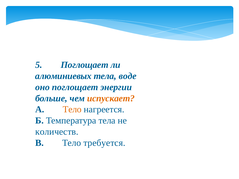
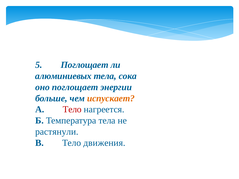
воде: воде -> сока
Тело at (72, 110) colour: orange -> red
количеств: количеств -> растянули
требуется: требуется -> движения
